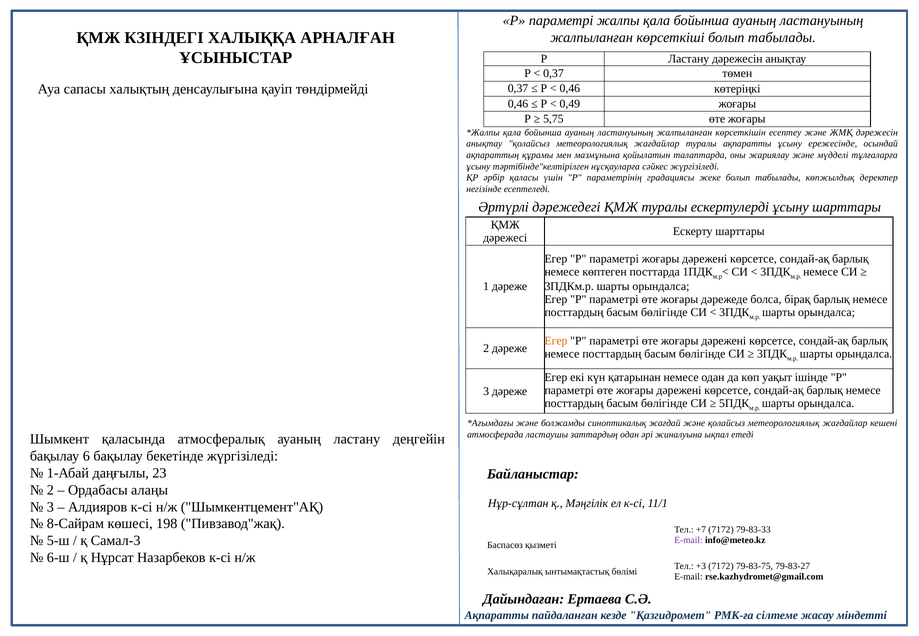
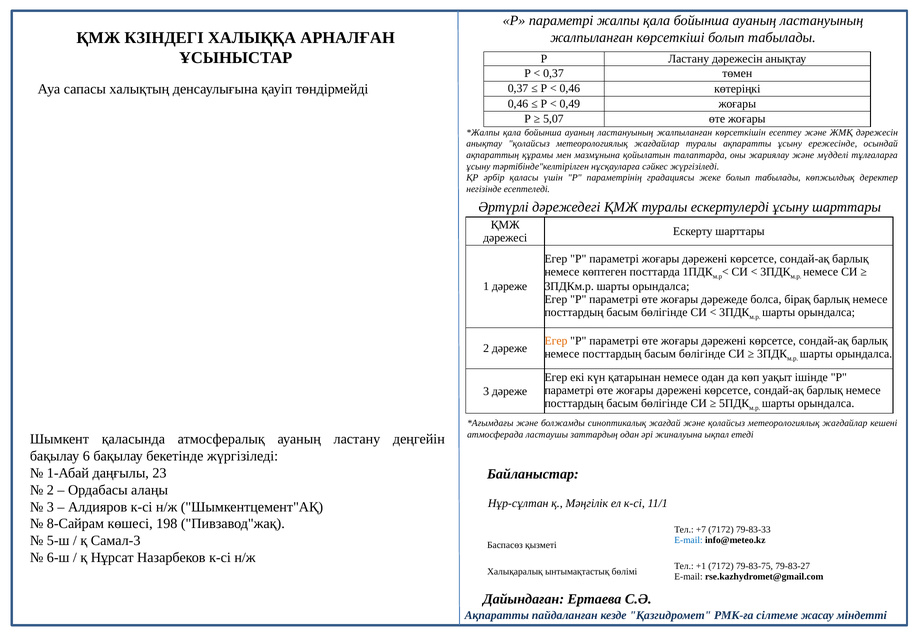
5,75: 5,75 -> 5,07
E-mail at (688, 540) colour: purple -> blue
+3: +3 -> +1
